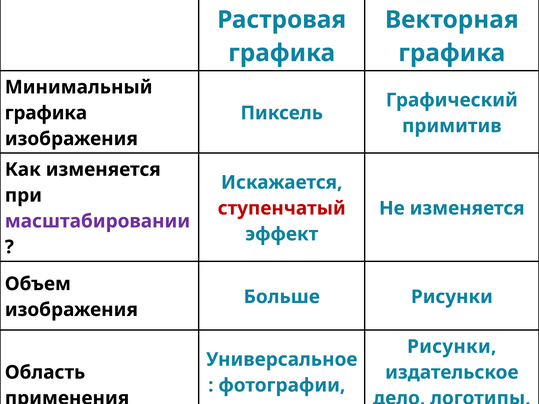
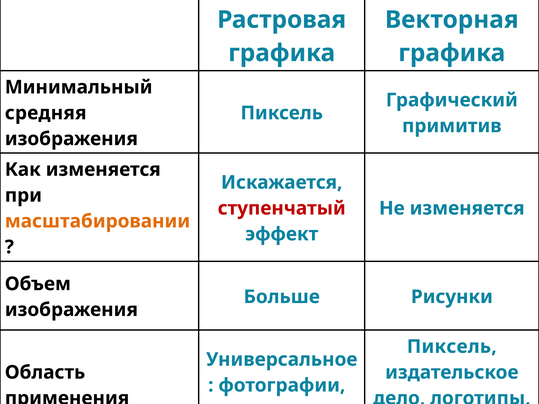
графика at (46, 113): графика -> средняя
масштабировании colour: purple -> orange
Рисунки at (452, 347): Рисунки -> Пиксель
